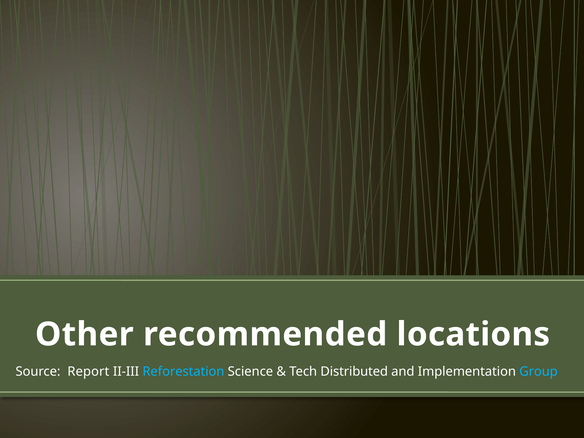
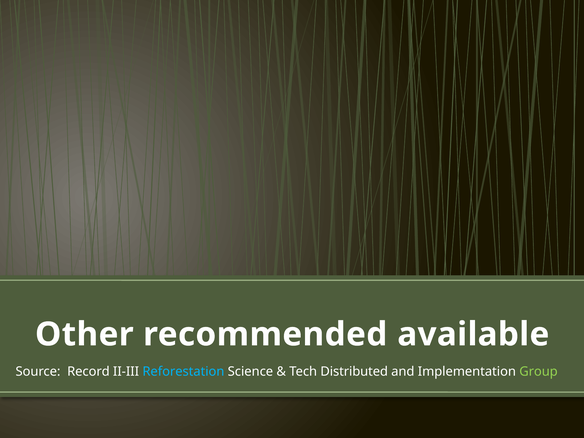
locations: locations -> available
Report: Report -> Record
Group colour: light blue -> light green
